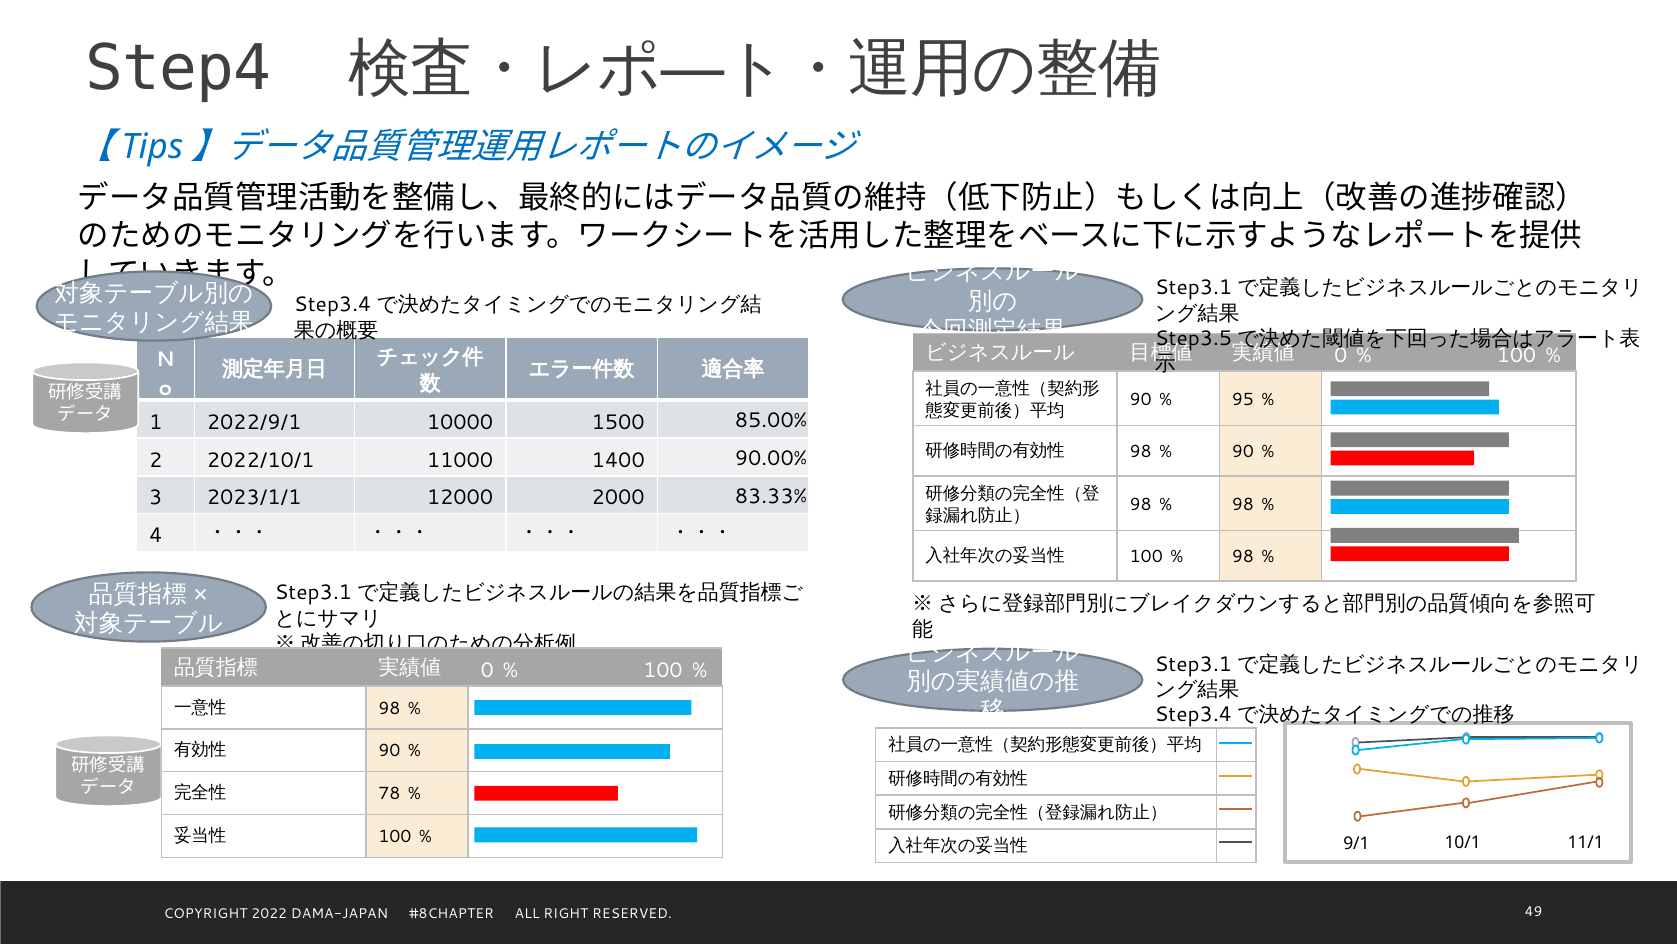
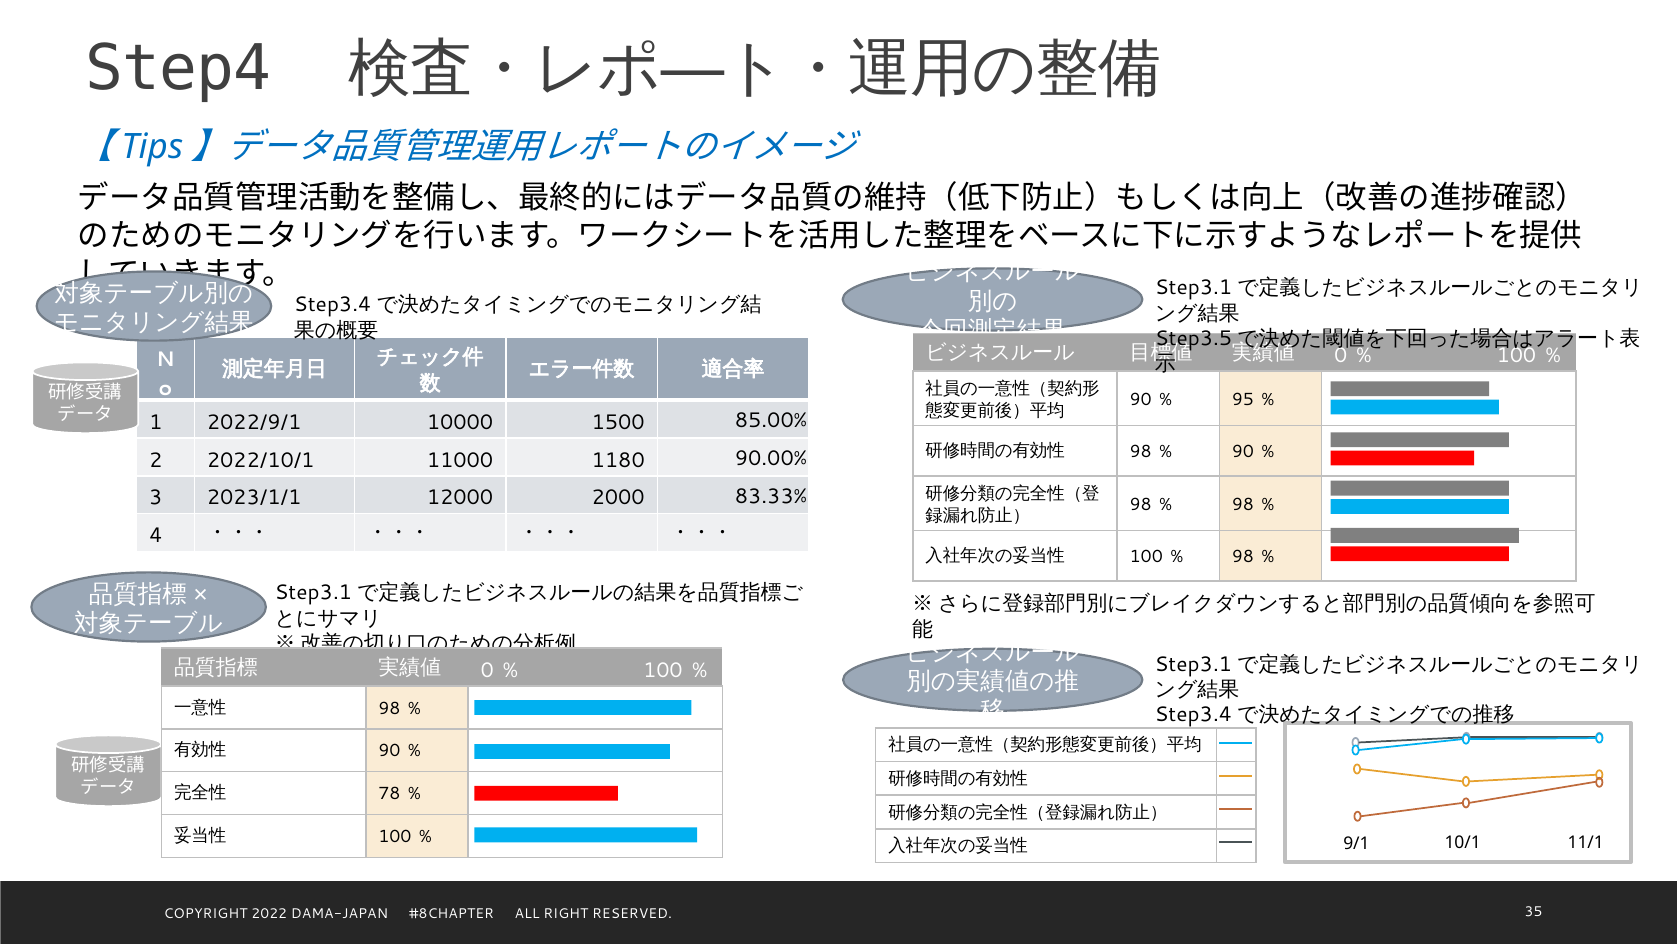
1400: 1400 -> 1180
49: 49 -> 35
